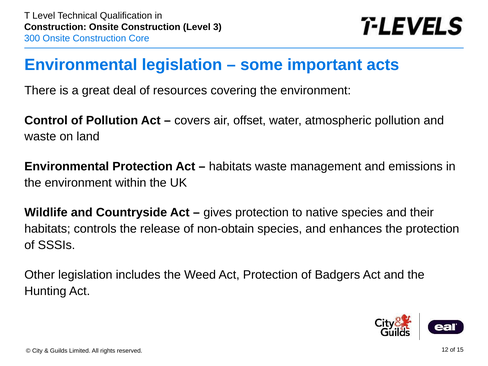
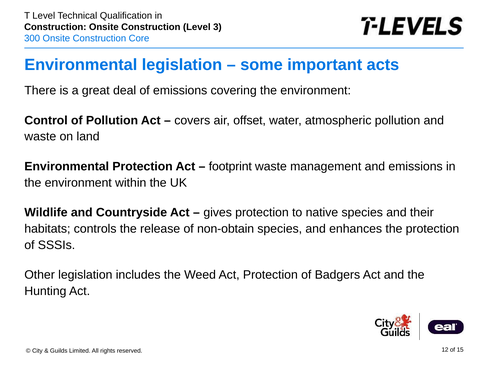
of resources: resources -> emissions
habitats at (230, 166): habitats -> footprint
